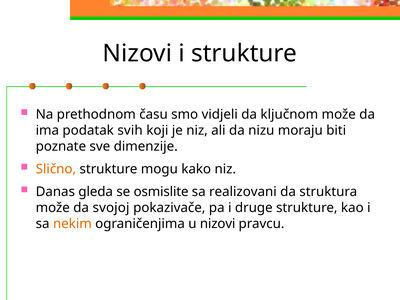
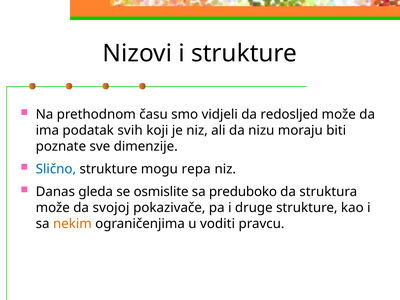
ključnom: ključnom -> redosljed
Slično colour: orange -> blue
kako: kako -> repa
realizovani: realizovani -> preduboko
u nizovi: nizovi -> voditi
